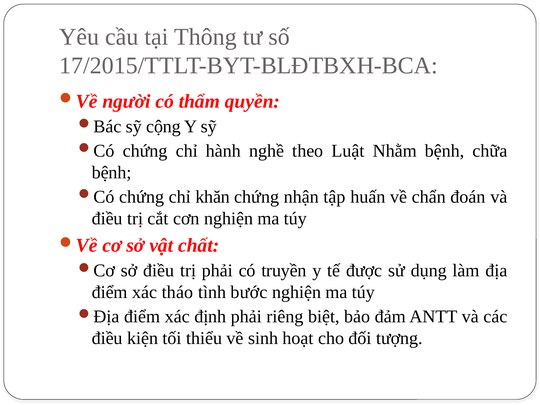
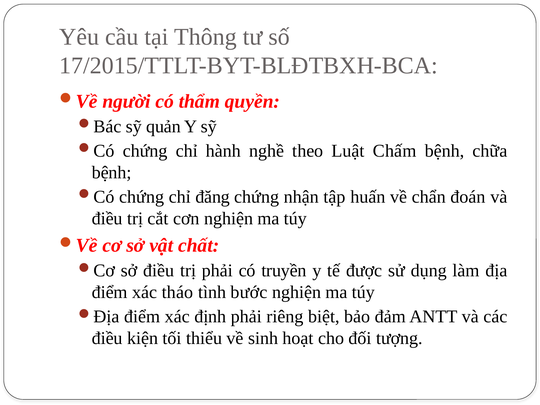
cộng: cộng -> quản
Nhằm: Nhằm -> Chấm
khăn: khăn -> đăng
